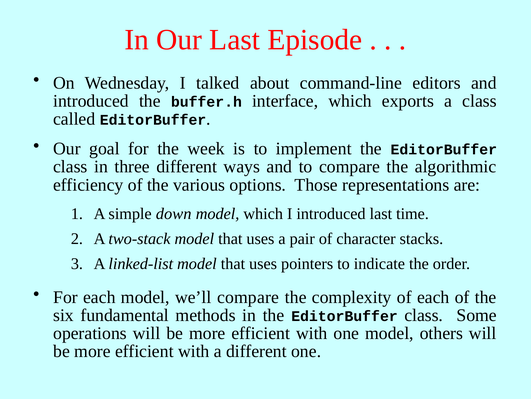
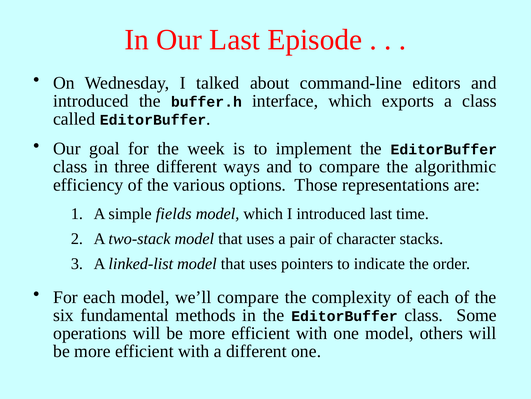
down: down -> fields
